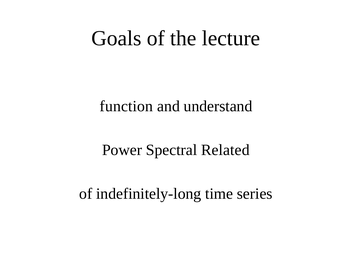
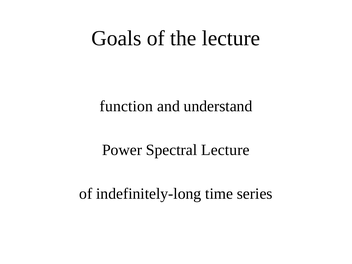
Spectral Related: Related -> Lecture
